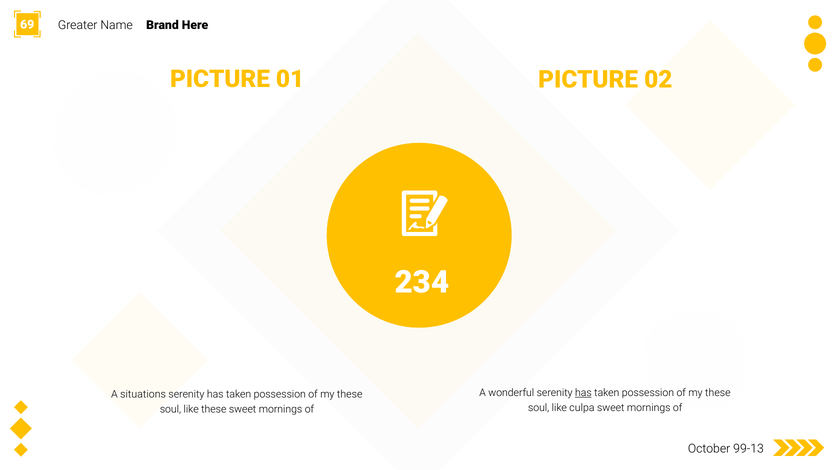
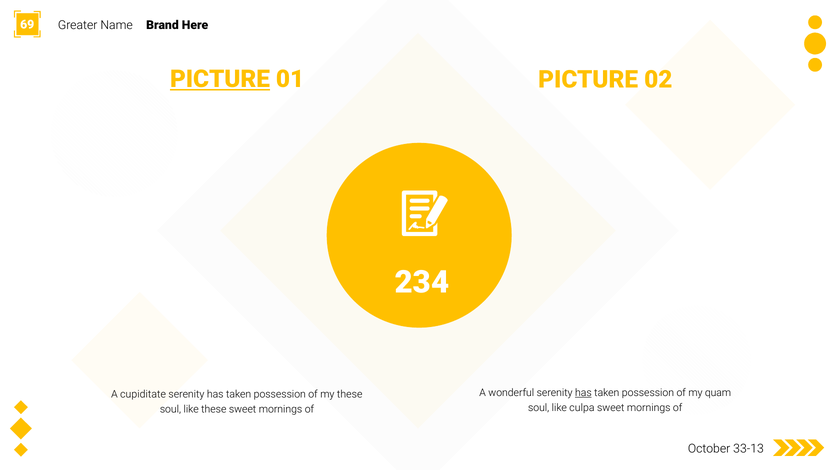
PICTURE at (220, 79) underline: none -> present
these at (718, 393): these -> quam
situations: situations -> cupiditate
99-13: 99-13 -> 33-13
